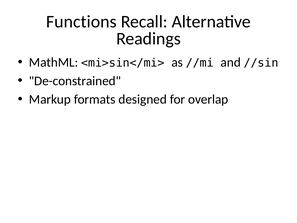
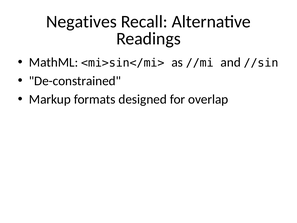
Functions: Functions -> Negatives
